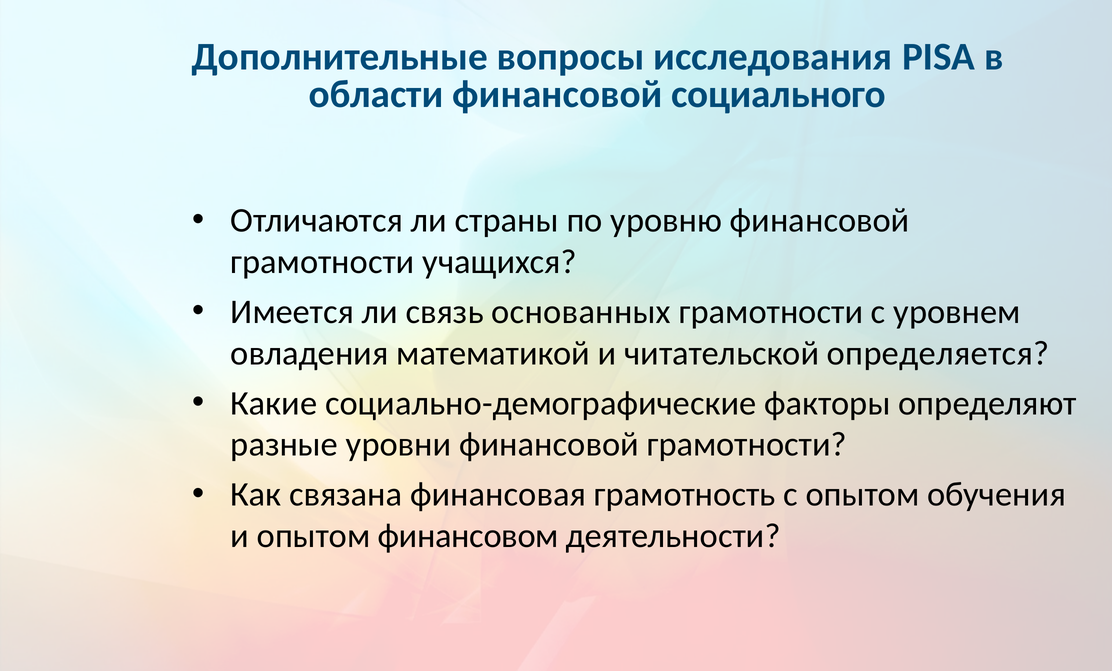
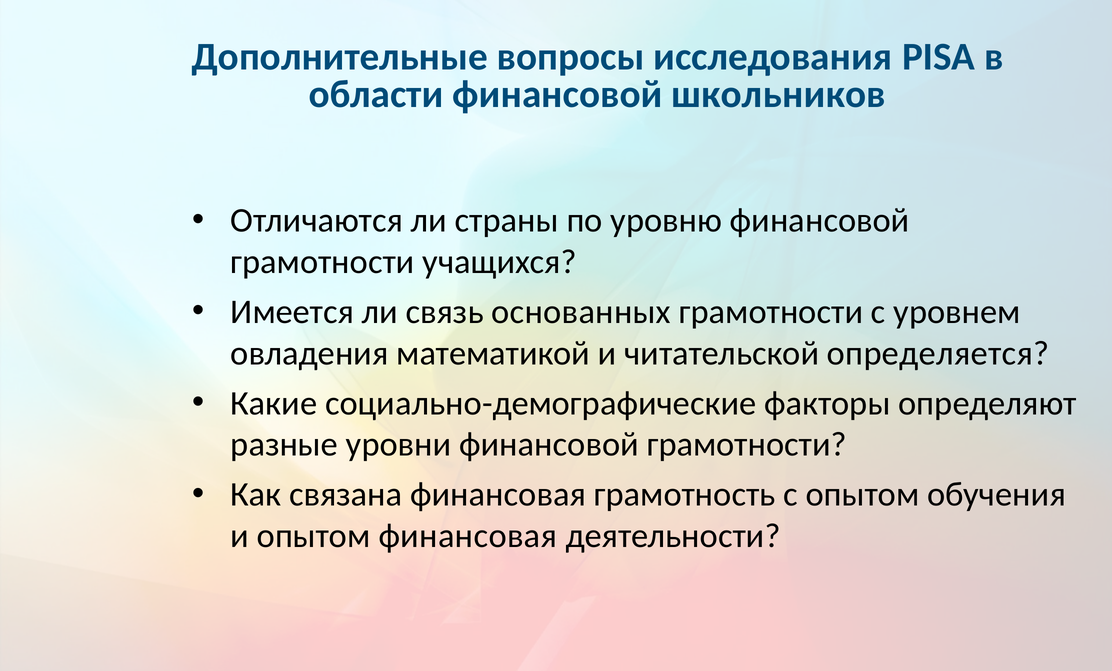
социального: социального -> школьников
опытом финансовом: финансовом -> финансовая
